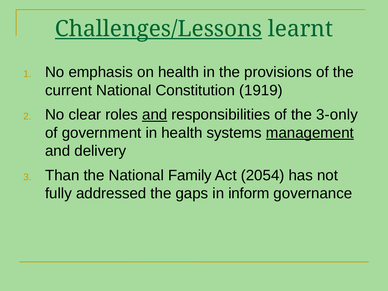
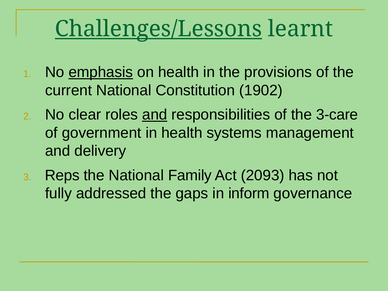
emphasis underline: none -> present
1919: 1919 -> 1902
3-only: 3-only -> 3-care
management underline: present -> none
Than: Than -> Reps
2054: 2054 -> 2093
